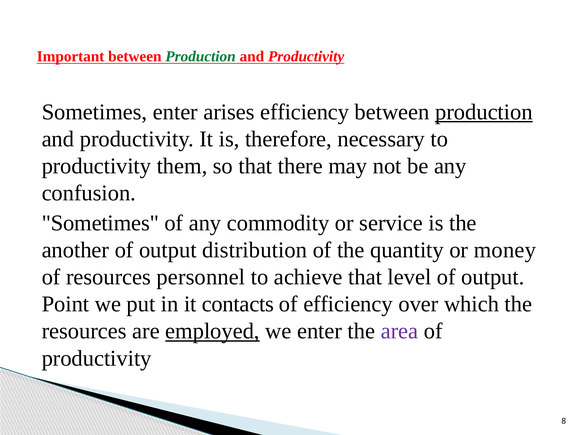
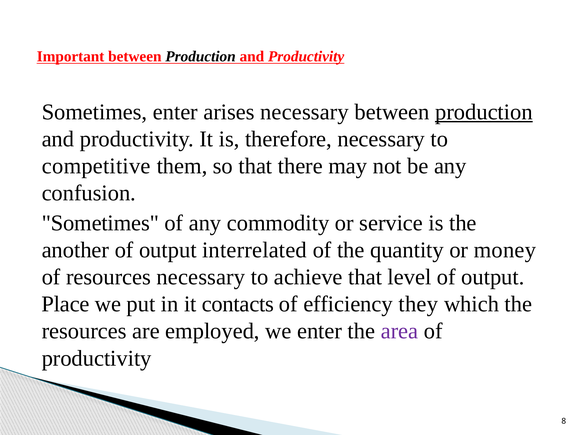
Production at (201, 57) colour: green -> black
arises efficiency: efficiency -> necessary
productivity at (96, 166): productivity -> competitive
distribution: distribution -> interrelated
resources personnel: personnel -> necessary
Point: Point -> Place
over: over -> they
employed underline: present -> none
